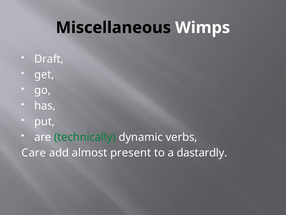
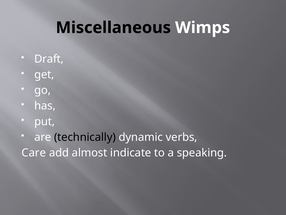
technically colour: green -> black
present: present -> indicate
dastardly: dastardly -> speaking
